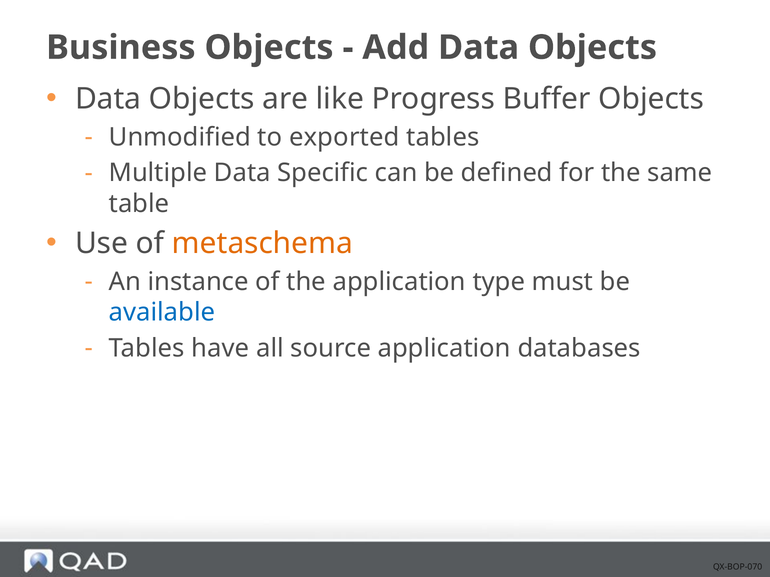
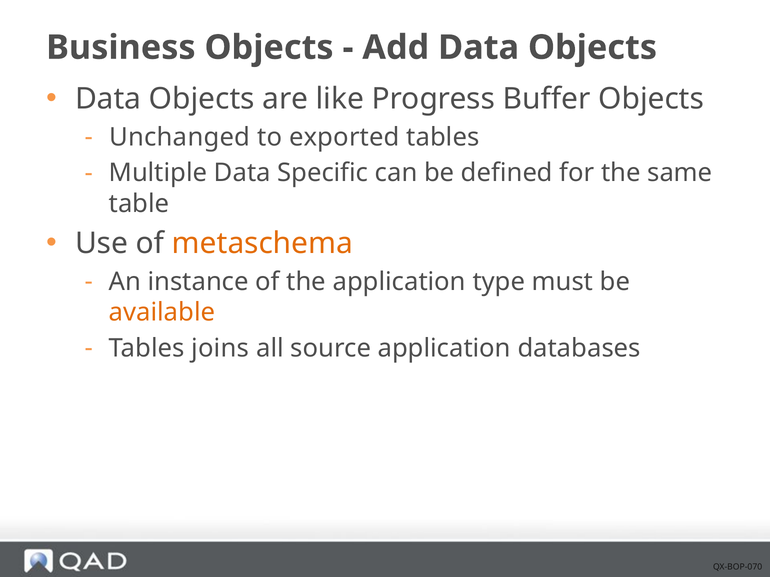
Unmodified: Unmodified -> Unchanged
available colour: blue -> orange
have: have -> joins
